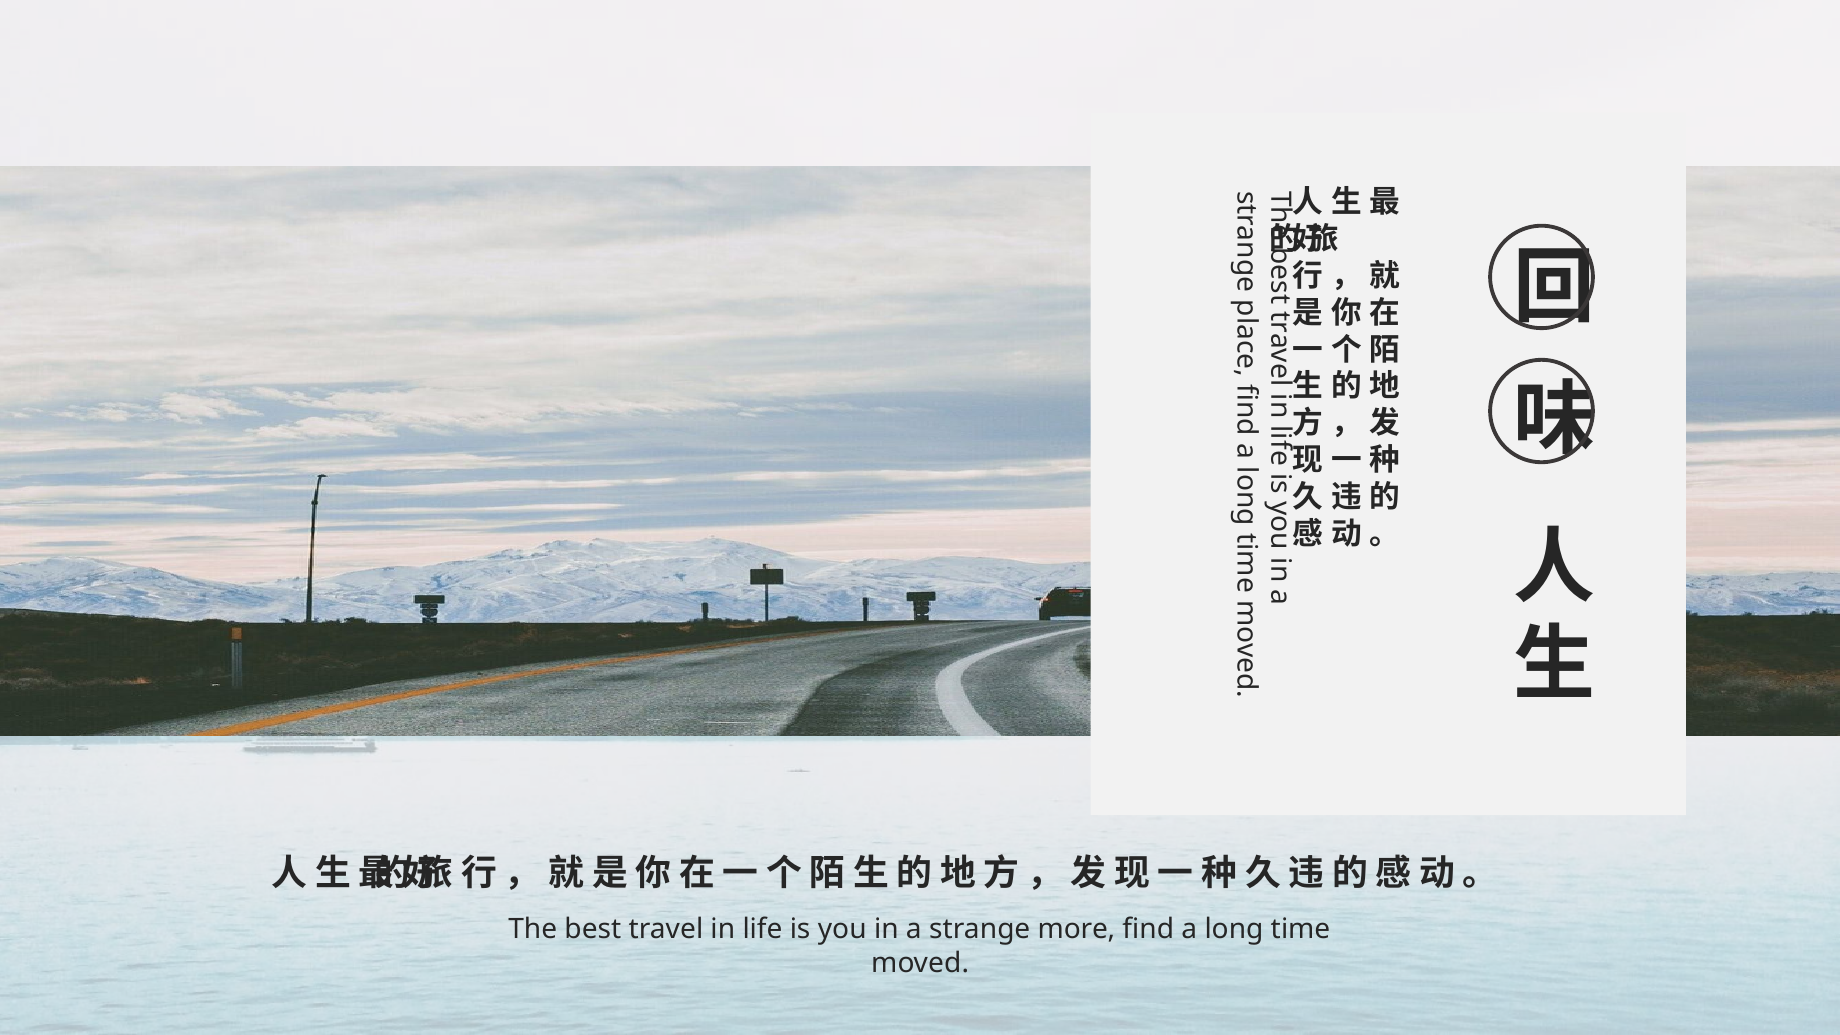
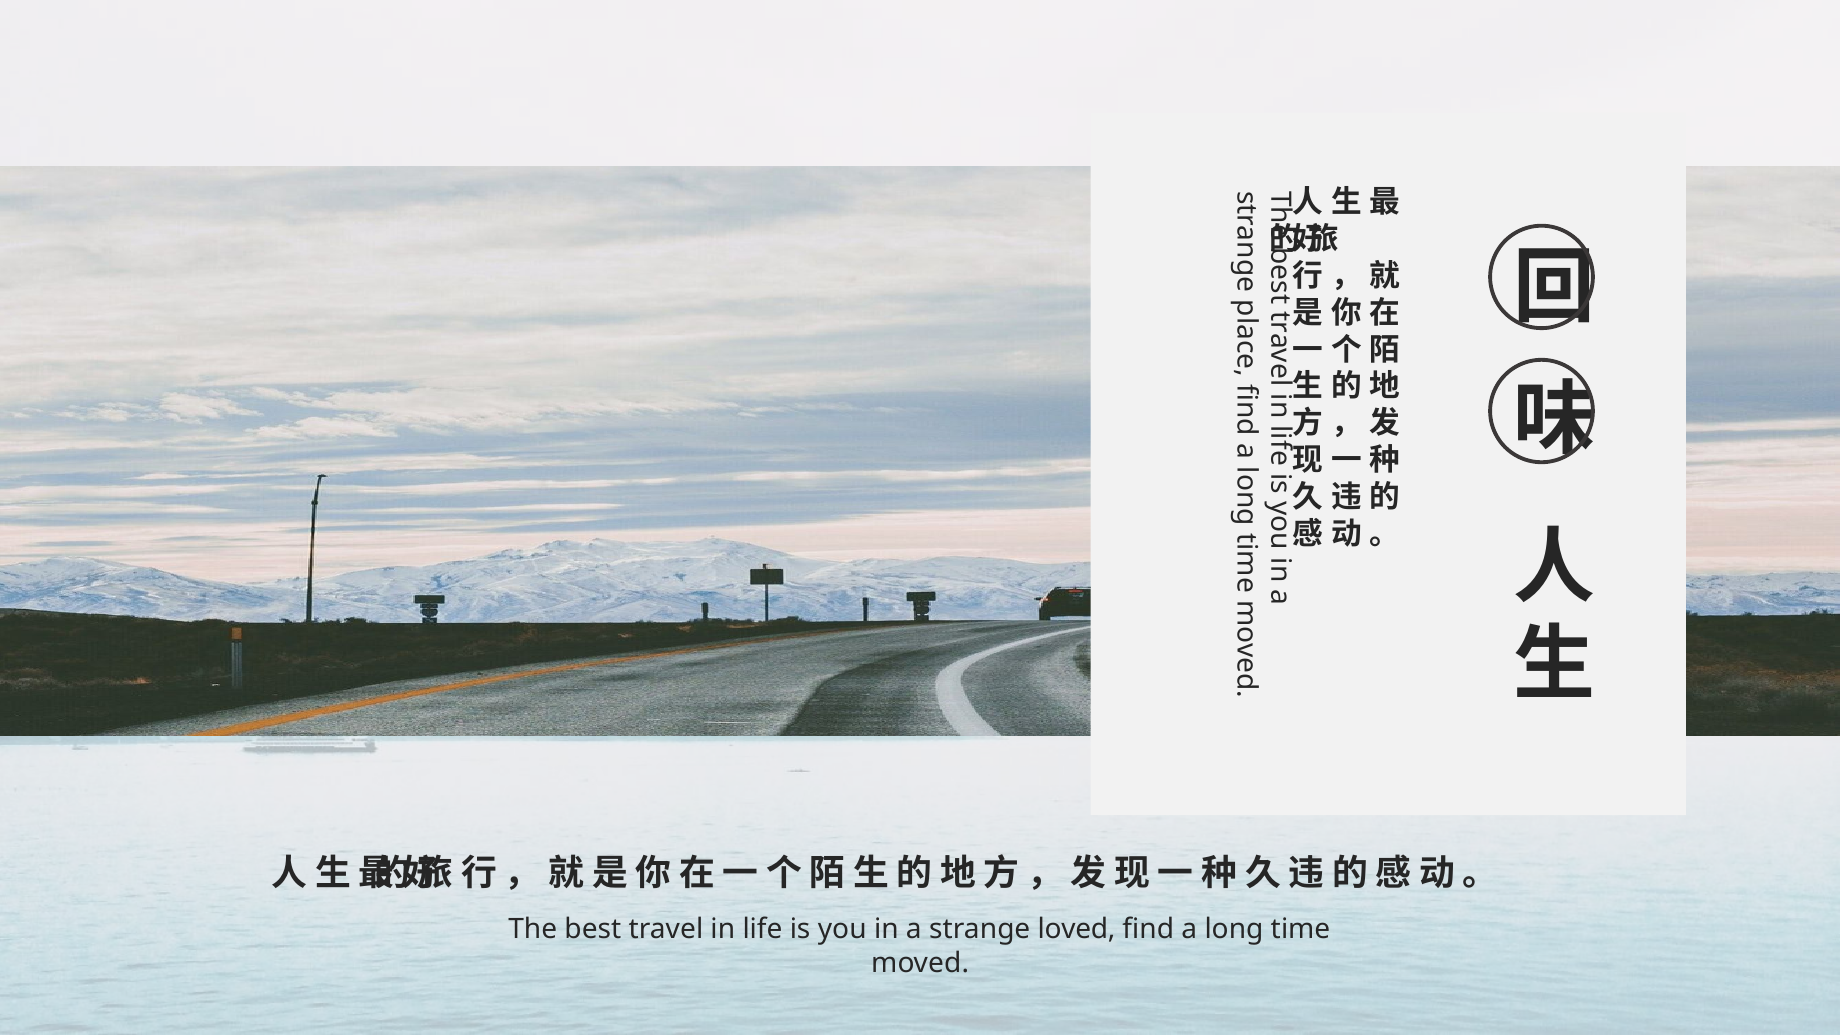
more: more -> loved
